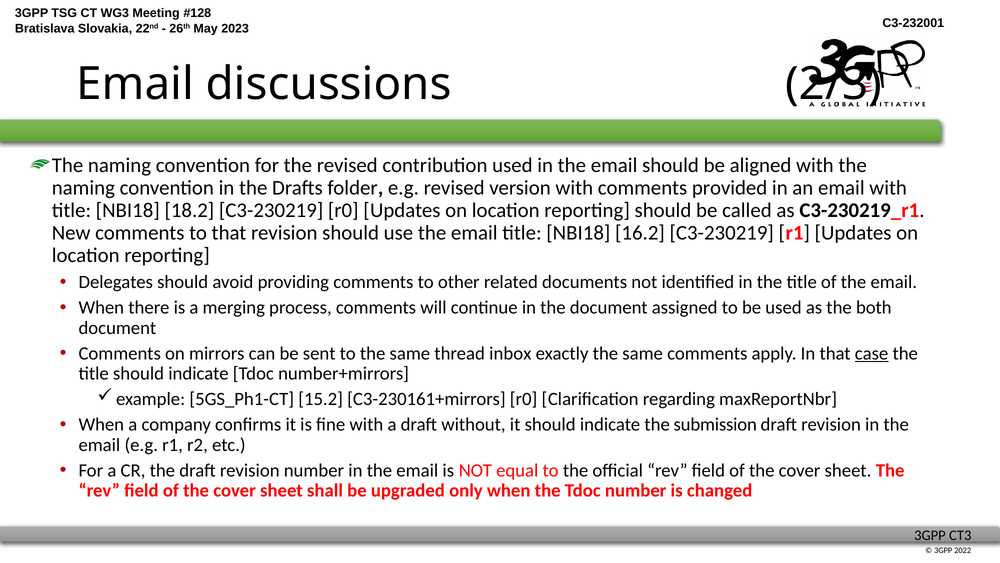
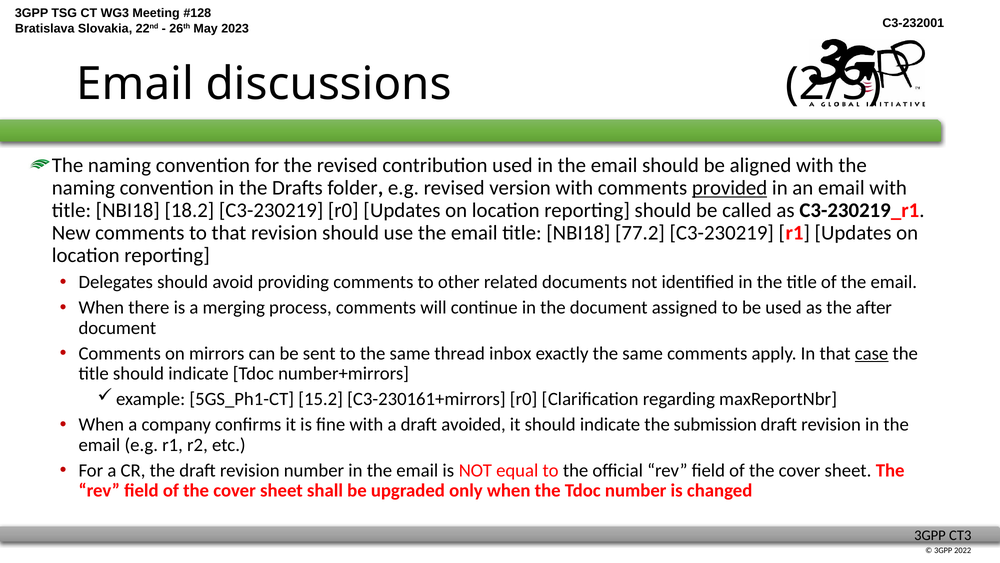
provided underline: none -> present
16.2: 16.2 -> 77.2
both: both -> after
without: without -> avoided
